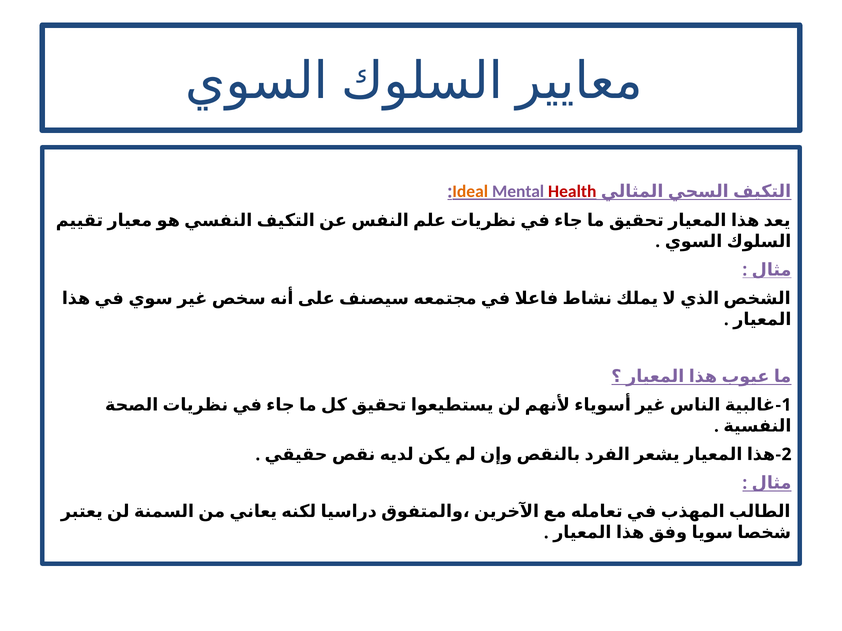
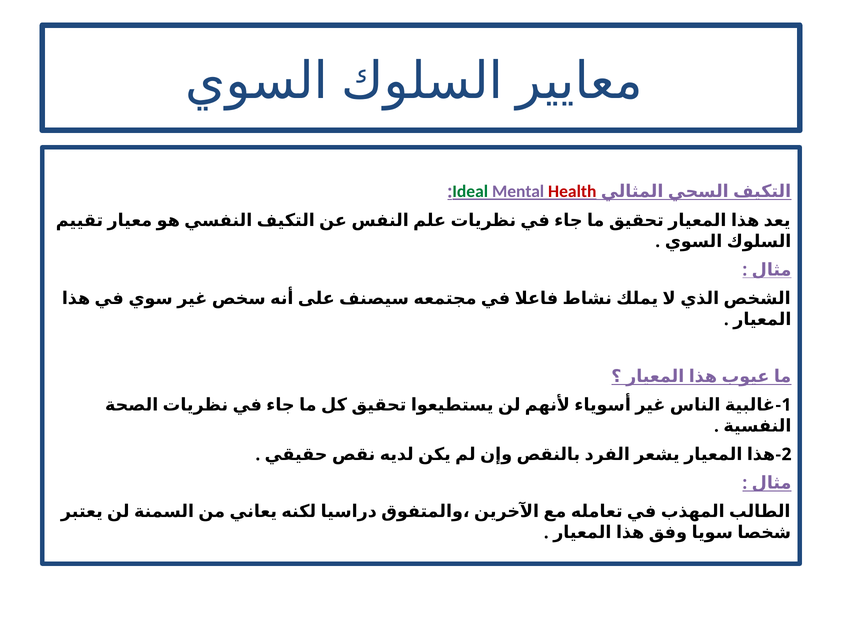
Ideal colour: orange -> green
